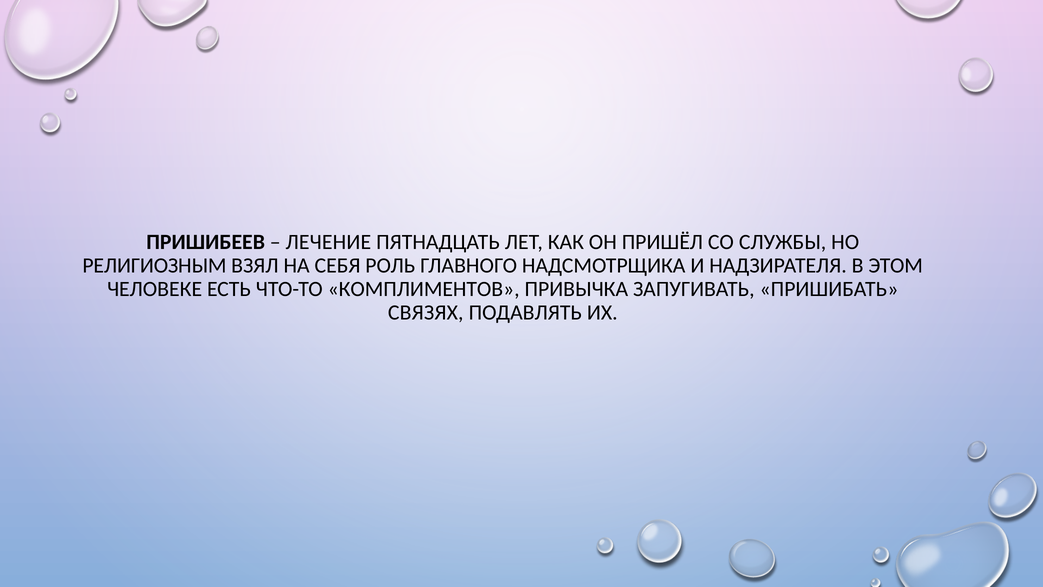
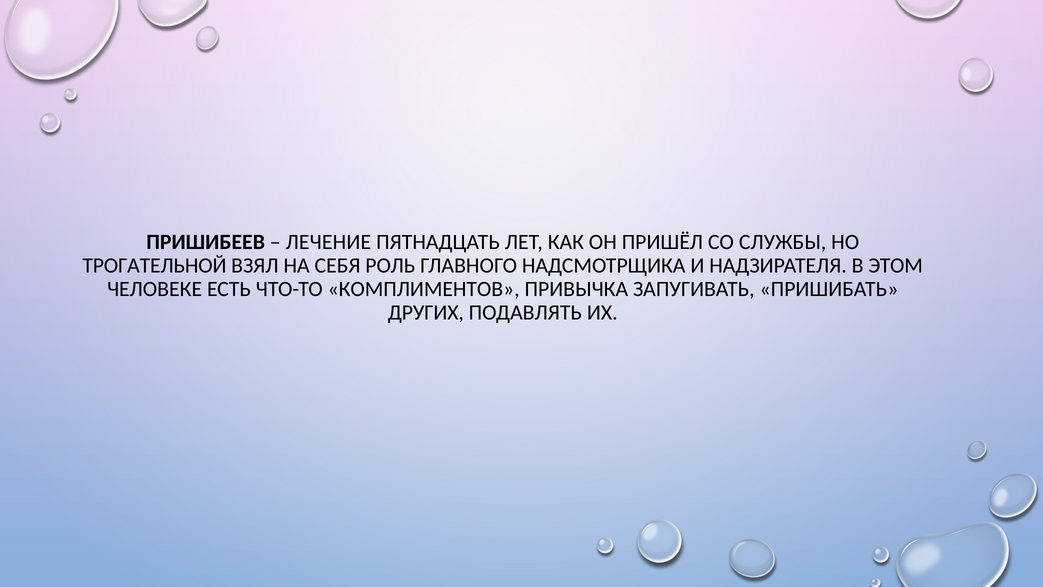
РЕЛИГИОЗНЫМ: РЕЛИГИОЗНЫМ -> ТРОГАТЕЛЬНОЙ
СВЯЗЯХ: СВЯЗЯХ -> ДРУГИХ
